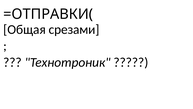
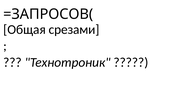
=ОТПРАВКИ(: =ОТПРАВКИ( -> =ЗАПРОСОВ(
